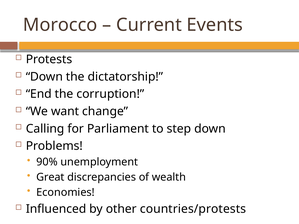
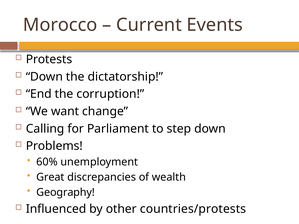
90%: 90% -> 60%
Economies: Economies -> Geography
